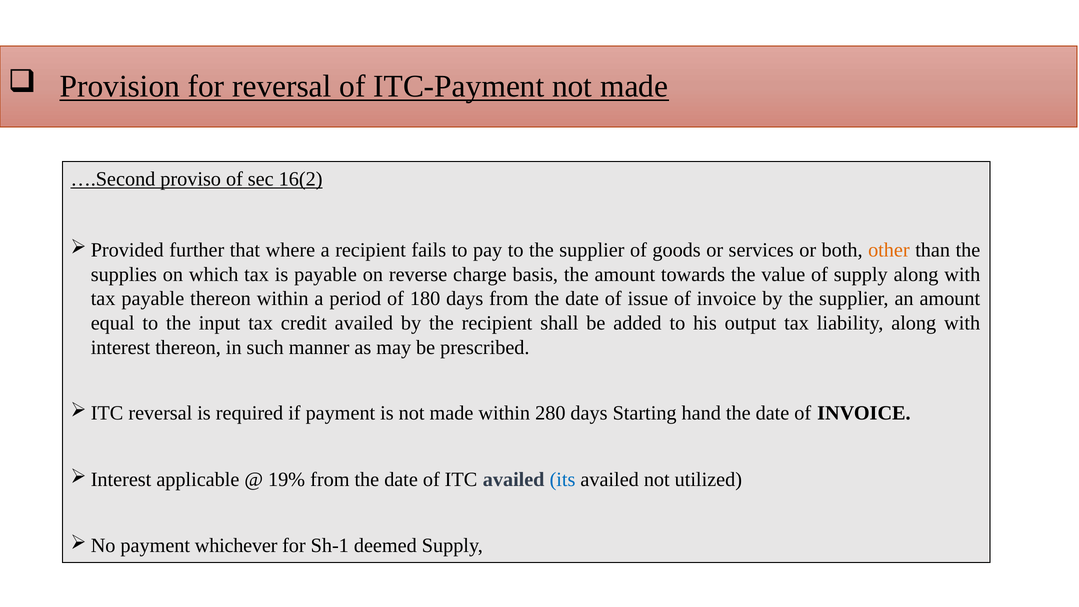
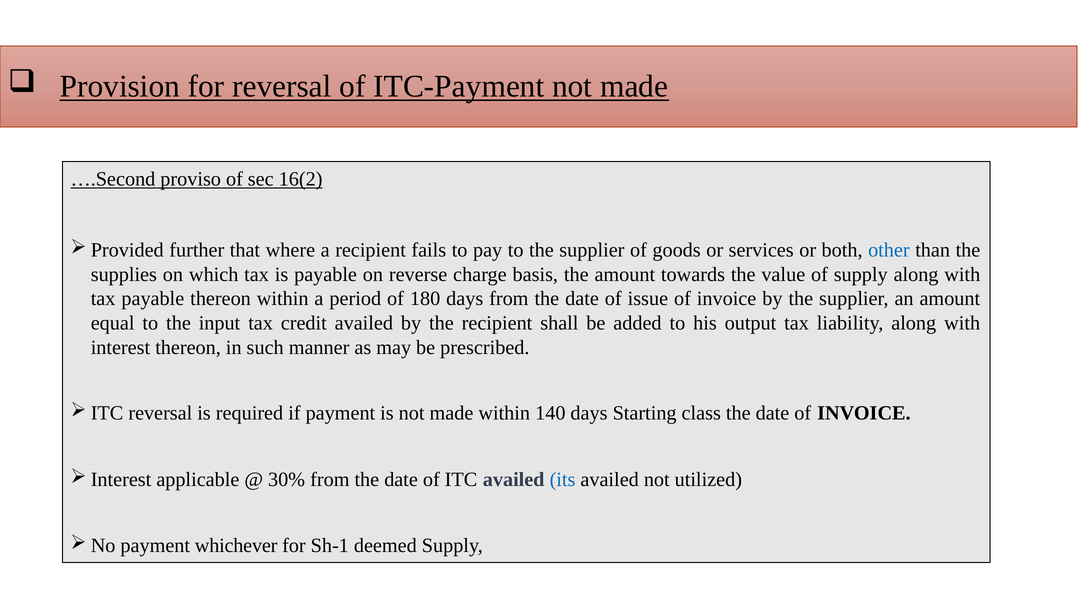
other colour: orange -> blue
280: 280 -> 140
hand: hand -> class
19%: 19% -> 30%
